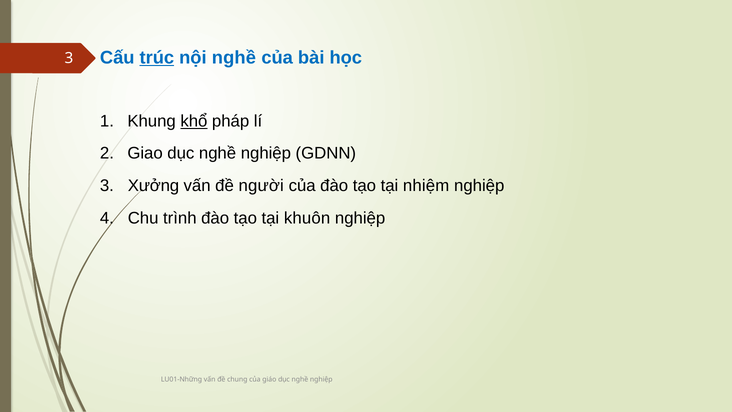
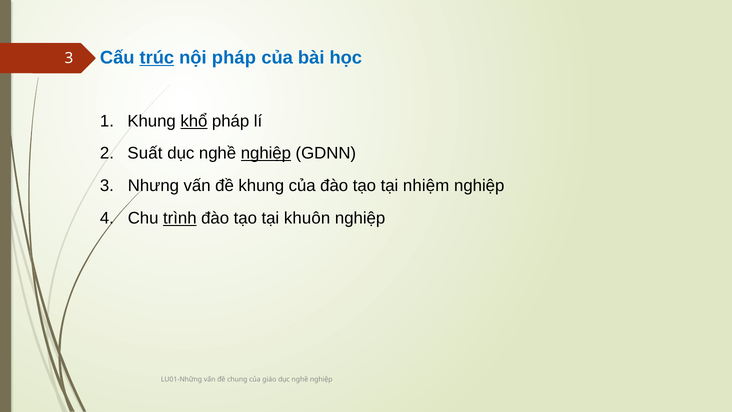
nội nghề: nghề -> pháp
Giao: Giao -> Suất
nghiệp at (266, 153) underline: none -> present
Xưởng: Xưởng -> Nhưng
đề người: người -> khung
trình underline: none -> present
